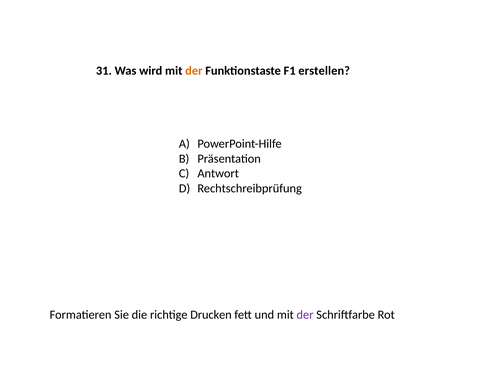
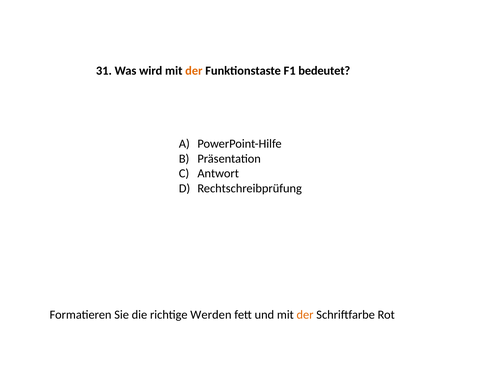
erstellen: erstellen -> bedeutet
Drucken: Drucken -> Werden
der at (305, 315) colour: purple -> orange
